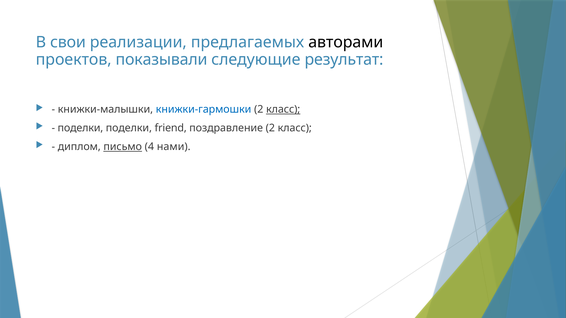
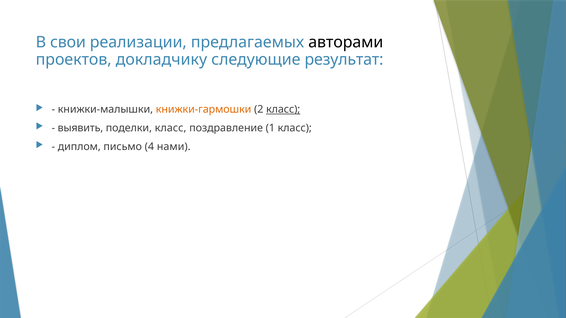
показывали: показывали -> докладчику
книжки-гармошки colour: blue -> orange
поделки at (80, 128): поделки -> выявить
поделки friend: friend -> класс
поздравление 2: 2 -> 1
письмо underline: present -> none
